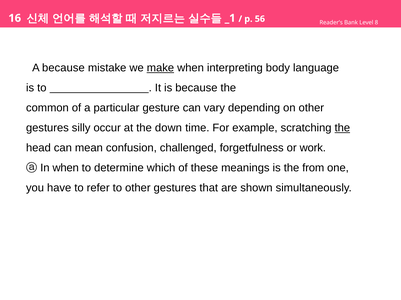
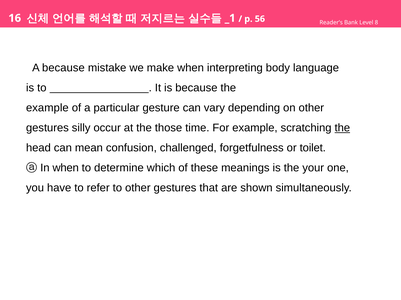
make underline: present -> none
common at (47, 108): common -> example
down: down -> those
work: work -> toilet
from: from -> your
